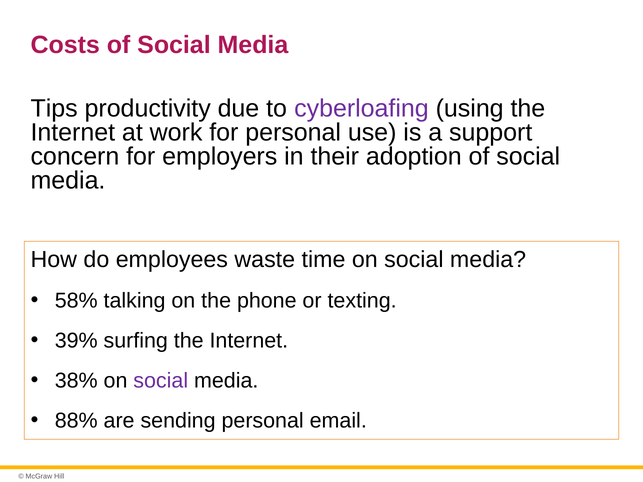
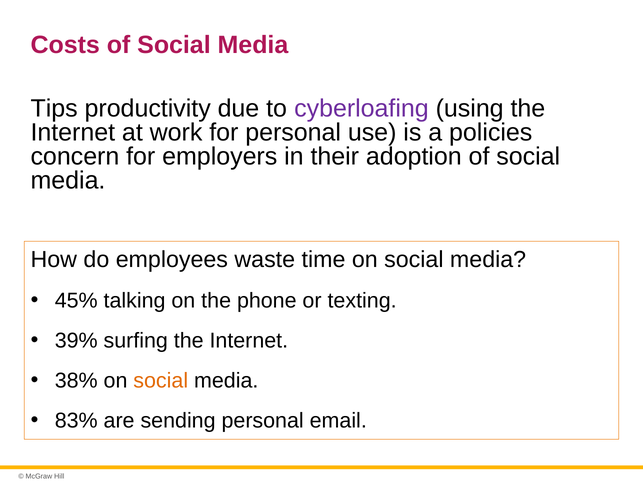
support: support -> policies
58%: 58% -> 45%
social at (161, 381) colour: purple -> orange
88%: 88% -> 83%
